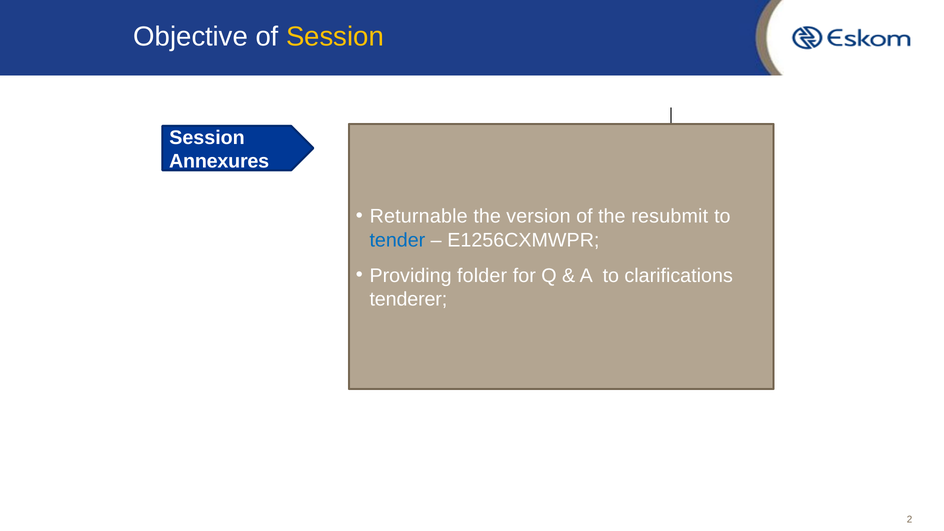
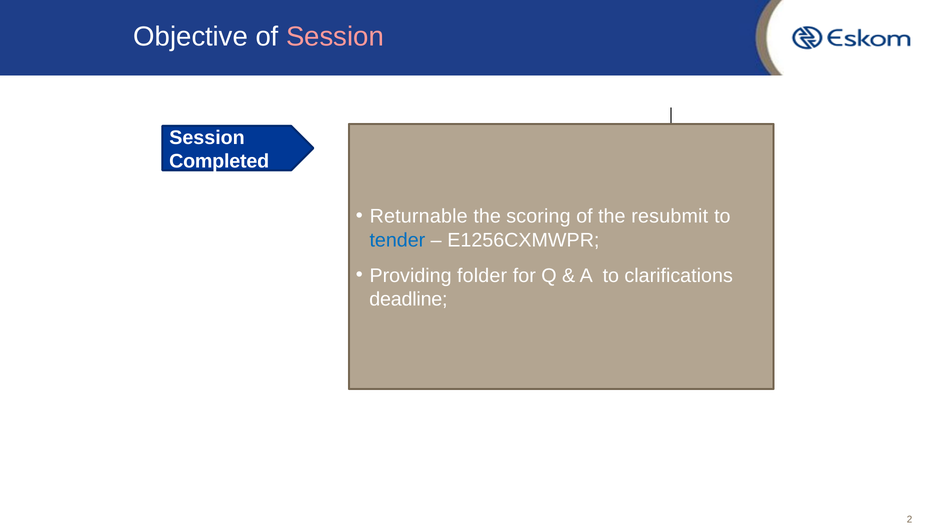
Session at (335, 37) colour: yellow -> pink
Annexures: Annexures -> Completed
version: version -> scoring
tenderer: tenderer -> deadline
